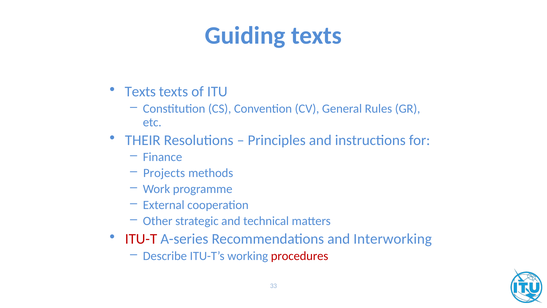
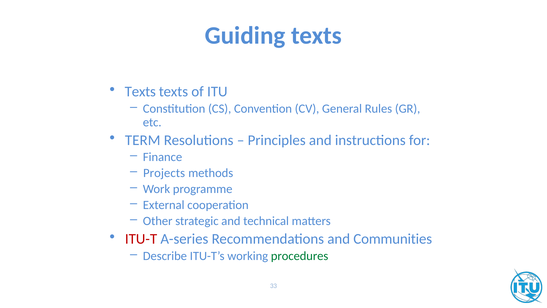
THEIR: THEIR -> TERM
Interworking: Interworking -> Communities
procedures colour: red -> green
